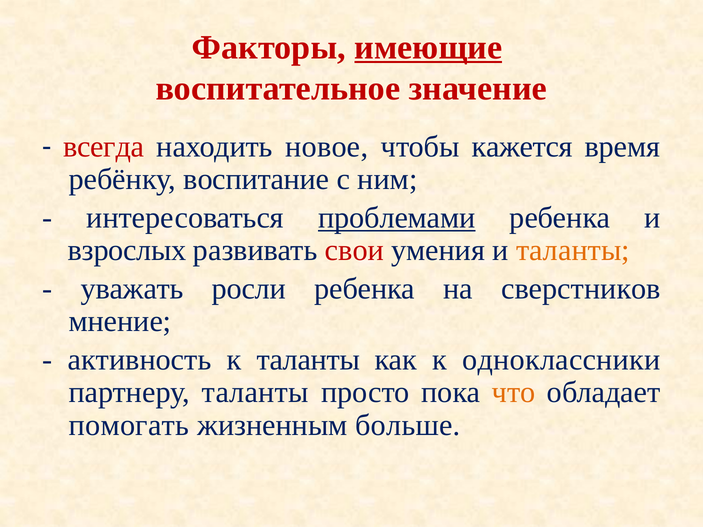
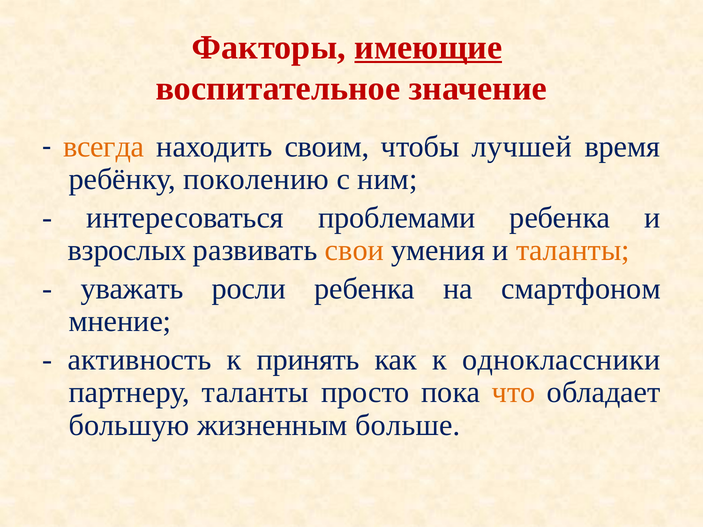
всегда colour: red -> orange
новое: новое -> своим
кажется: кажется -> лучшей
воспитание: воспитание -> поколению
проблемами underline: present -> none
свои colour: red -> orange
сверстников: сверстников -> смартфоном
к таланты: таланты -> принять
помогать: помогать -> большую
